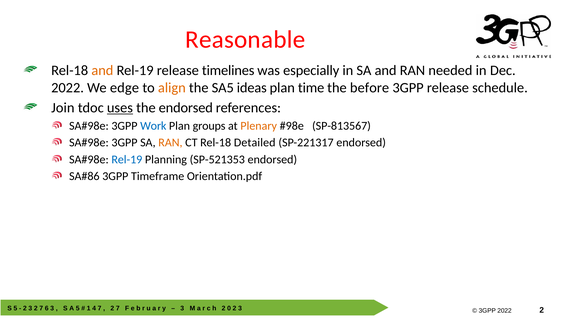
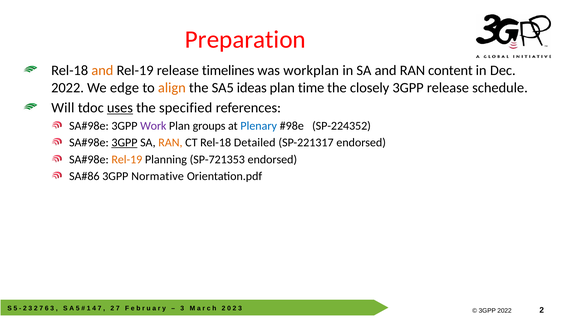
Reasonable: Reasonable -> Preparation
especially: especially -> workplan
needed: needed -> content
before: before -> closely
Join: Join -> Will
the endorsed: endorsed -> specified
Work colour: blue -> purple
Plenary colour: orange -> blue
SP-813567: SP-813567 -> SP-224352
3GPP at (124, 143) underline: none -> present
Rel-19 at (127, 160) colour: blue -> orange
SP-521353: SP-521353 -> SP-721353
Timeframe: Timeframe -> Normative
